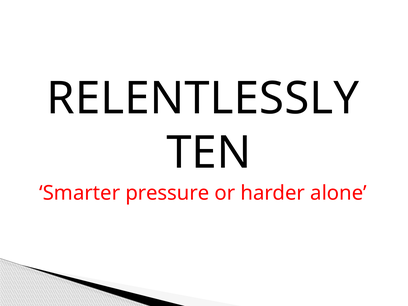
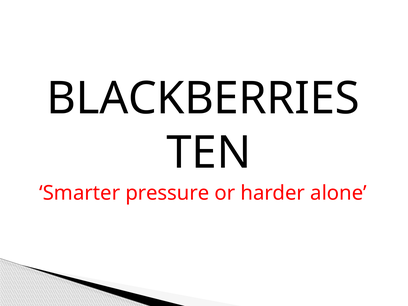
RELENTLESSLY: RELENTLESSLY -> BLACKBERRIES
